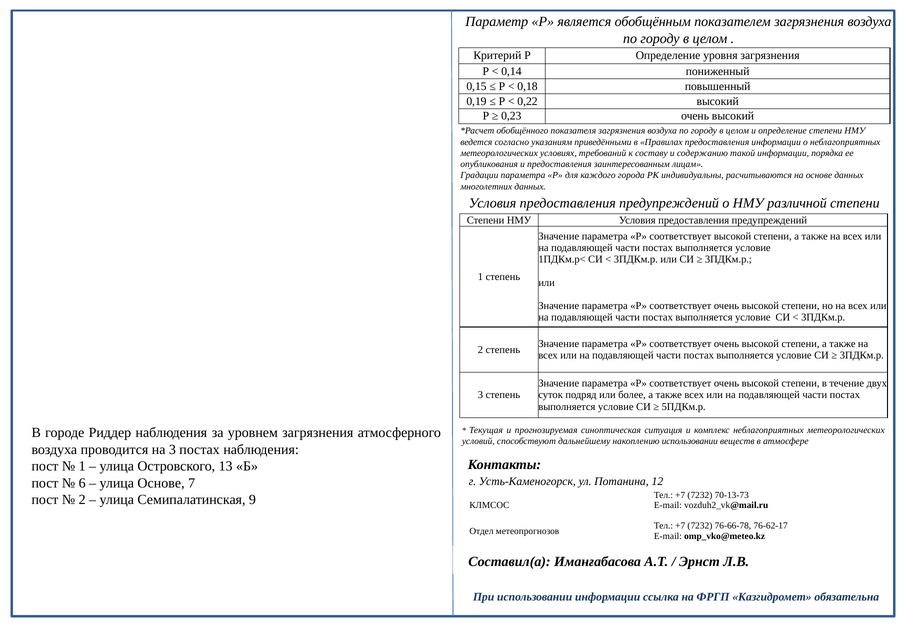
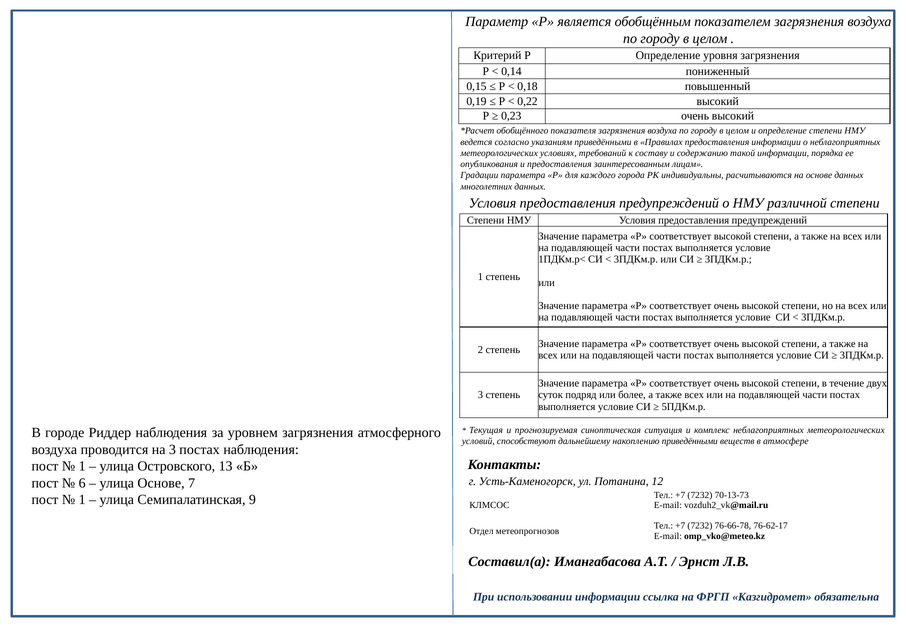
накоплению использовании: использовании -> приведёнными
2 at (82, 500): 2 -> 1
